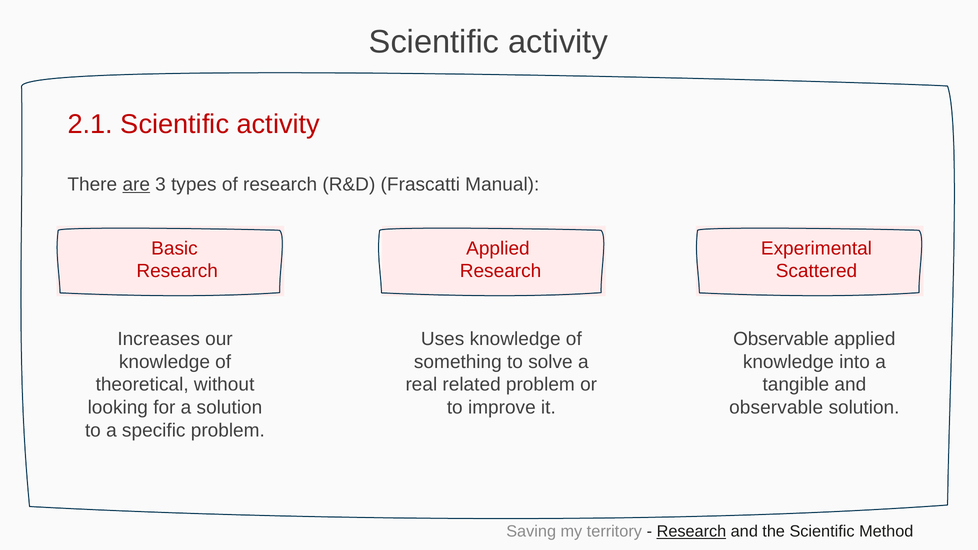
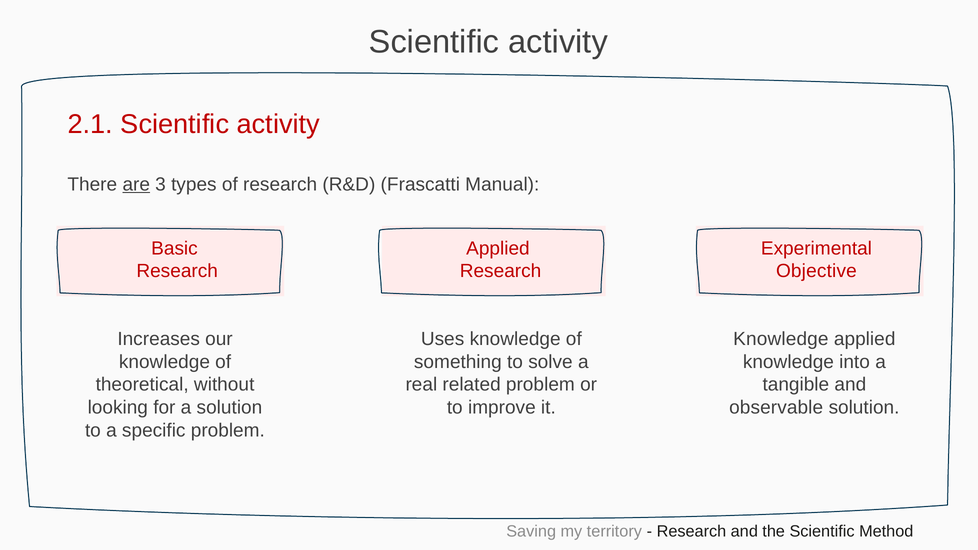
Scattered: Scattered -> Objective
Observable at (781, 339): Observable -> Knowledge
Research at (691, 532) underline: present -> none
